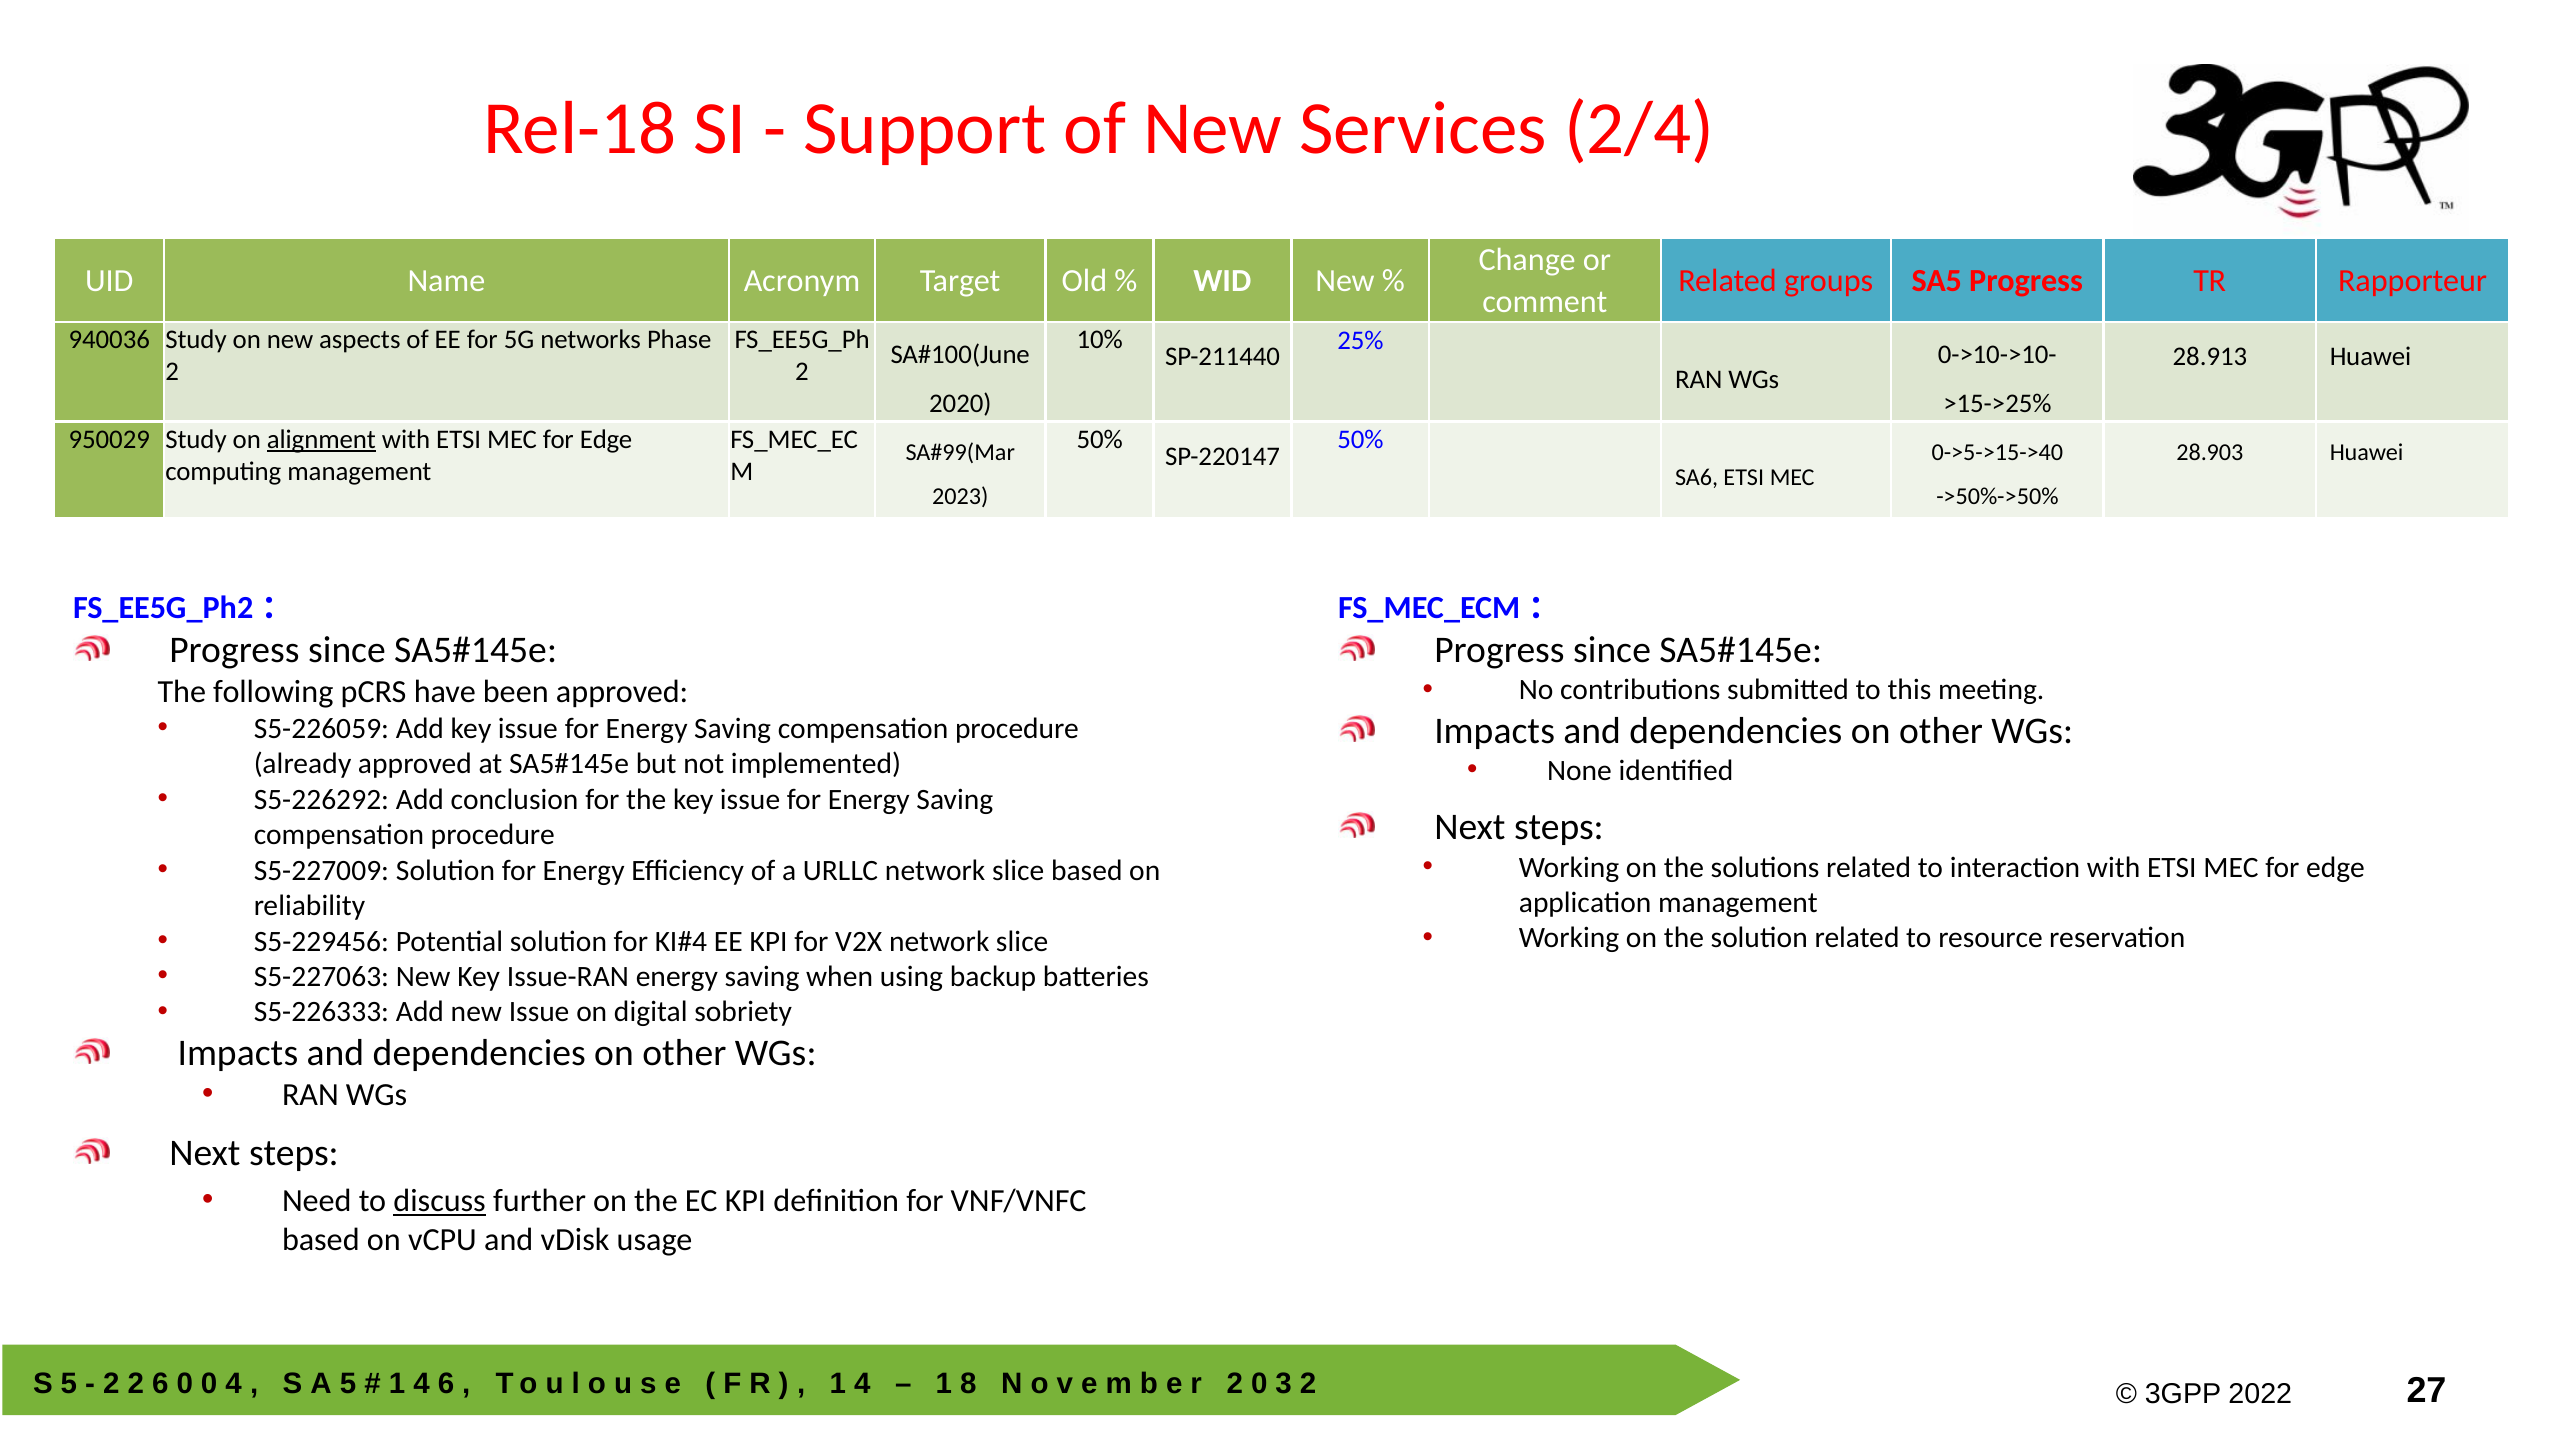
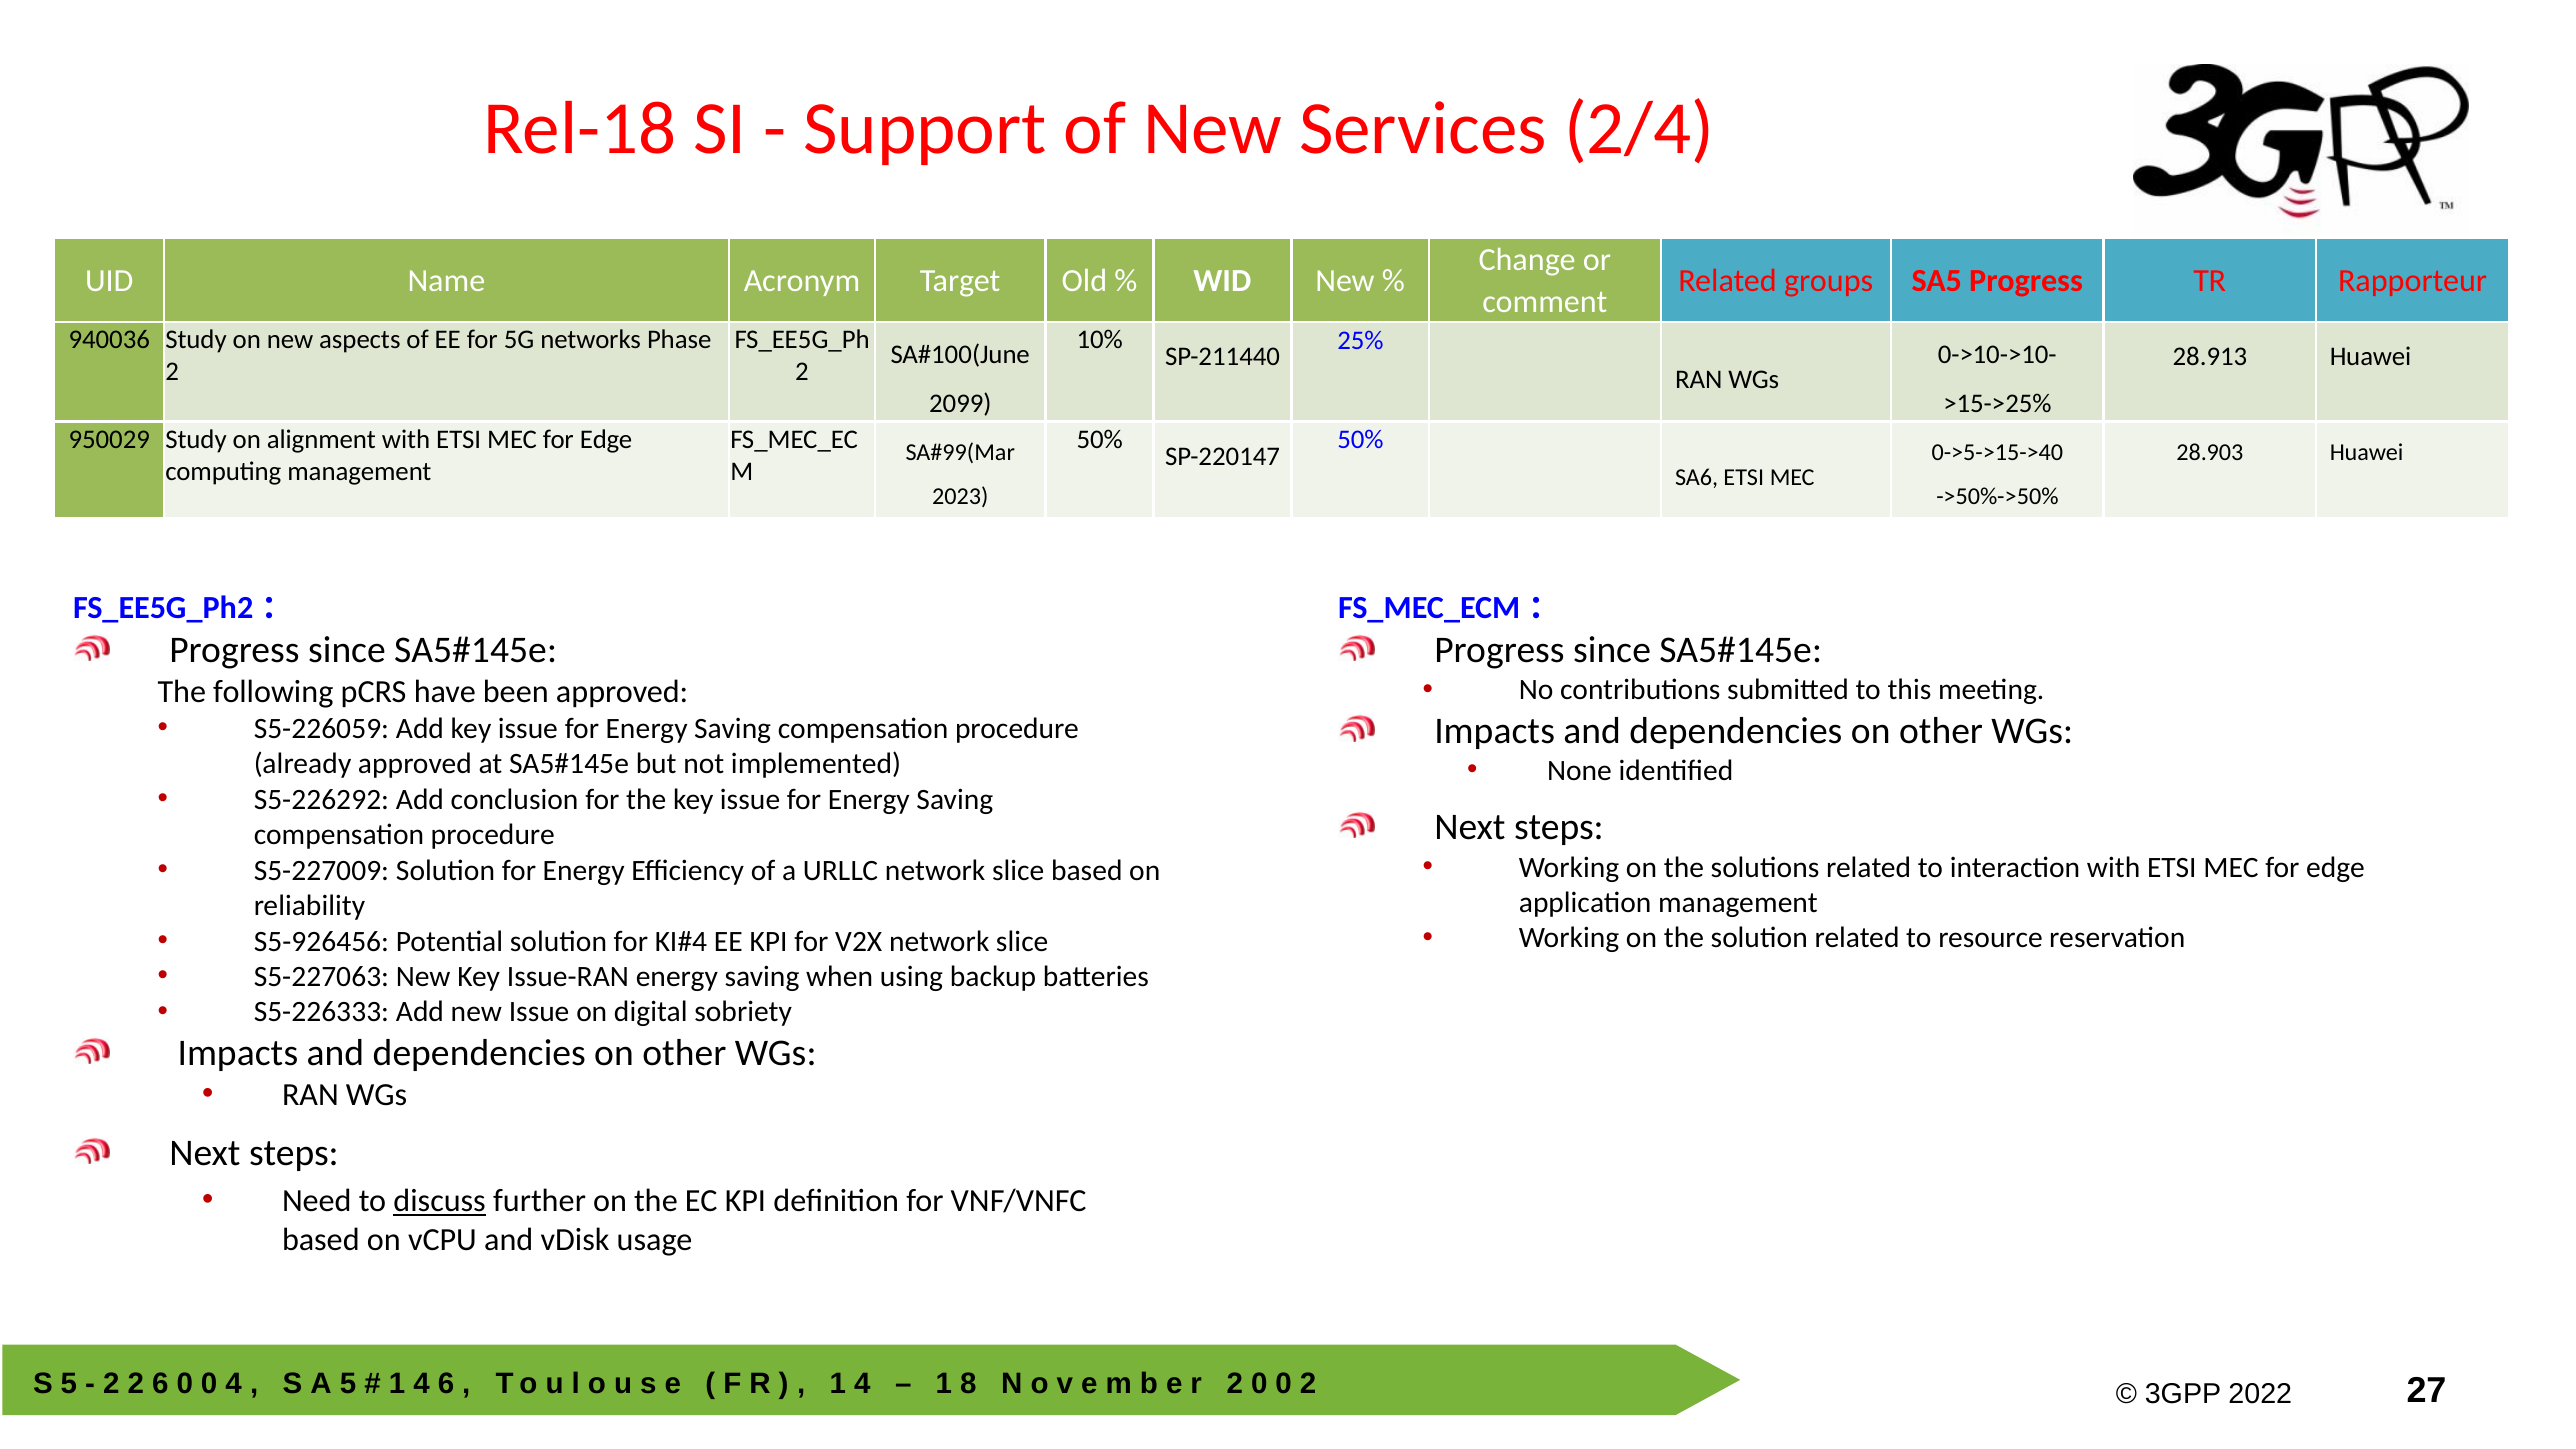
2020: 2020 -> 2099
alignment underline: present -> none
S5-229456: S5-229456 -> S5-926456
3 at (1284, 1384): 3 -> 0
